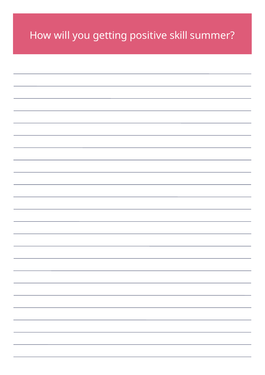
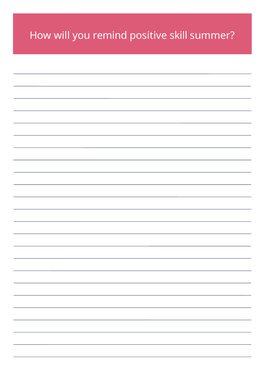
getting: getting -> remind
